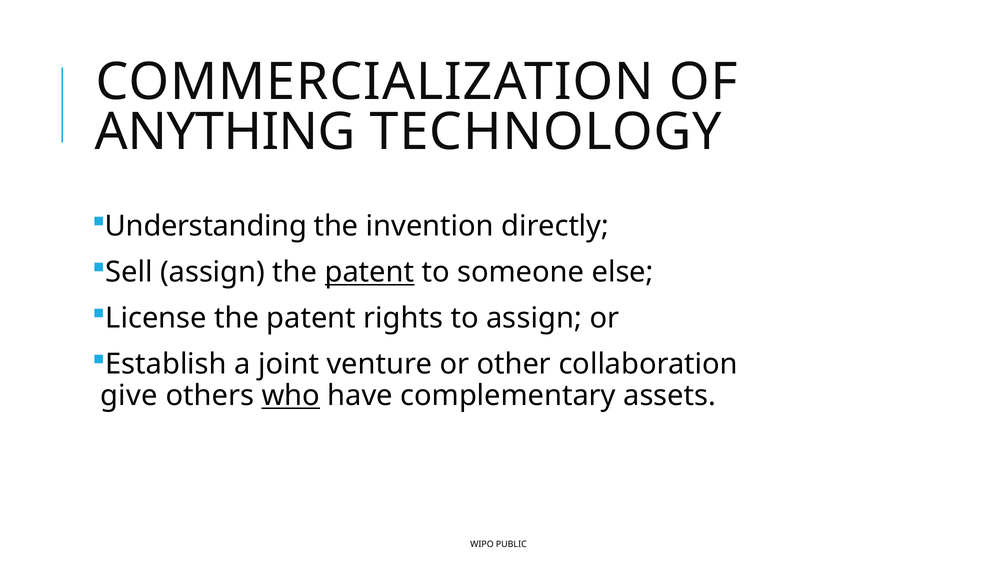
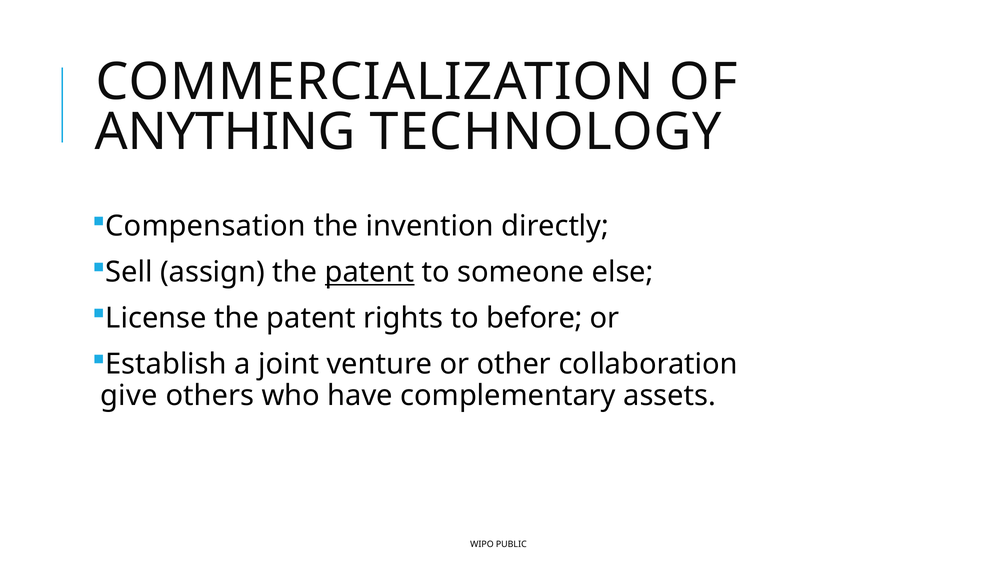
Understanding: Understanding -> Compensation
to assign: assign -> before
who underline: present -> none
